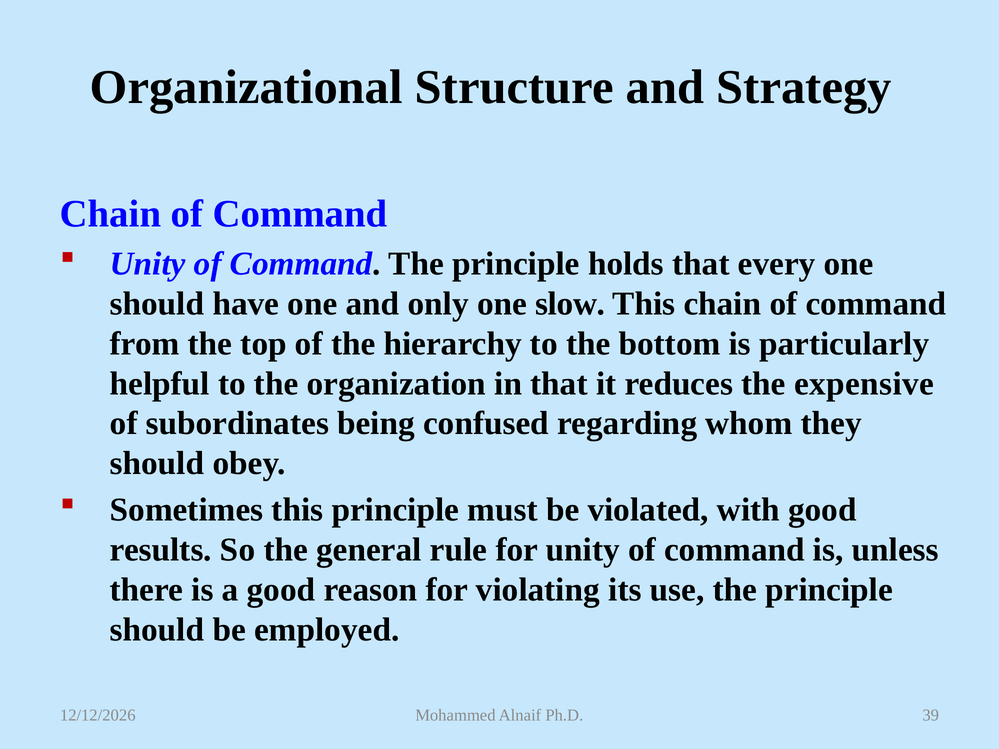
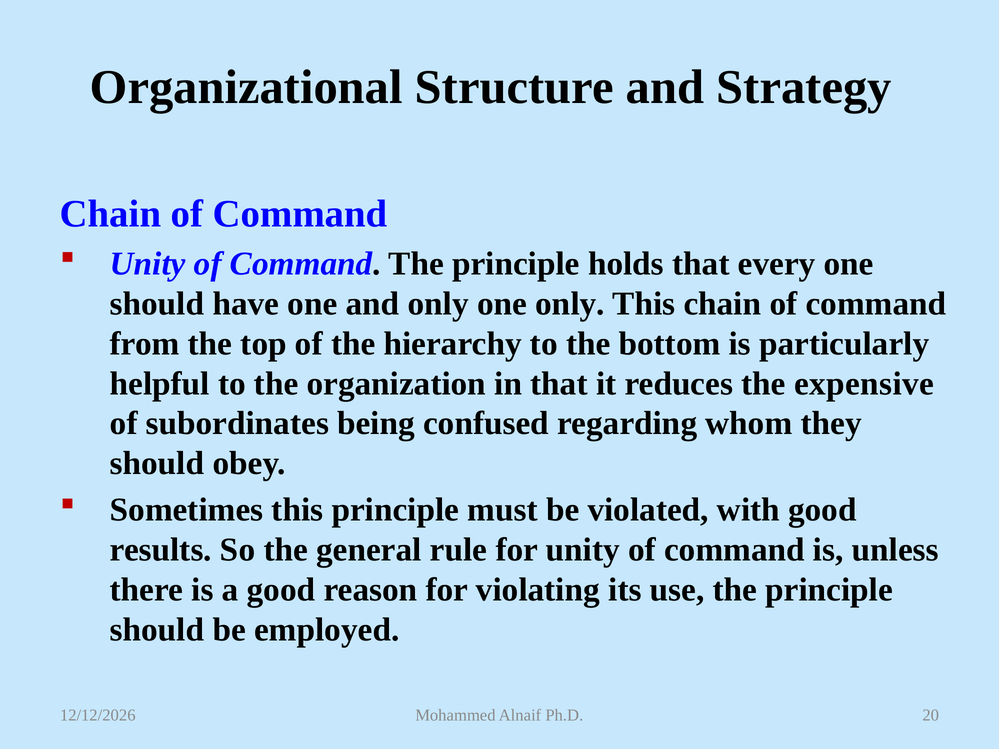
one slow: slow -> only
39: 39 -> 20
